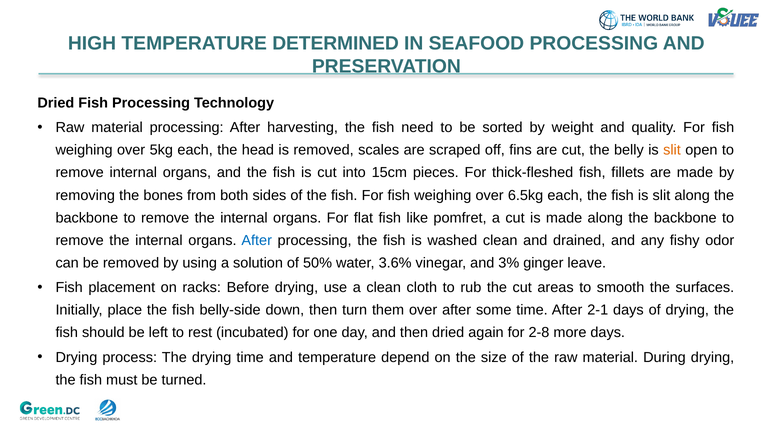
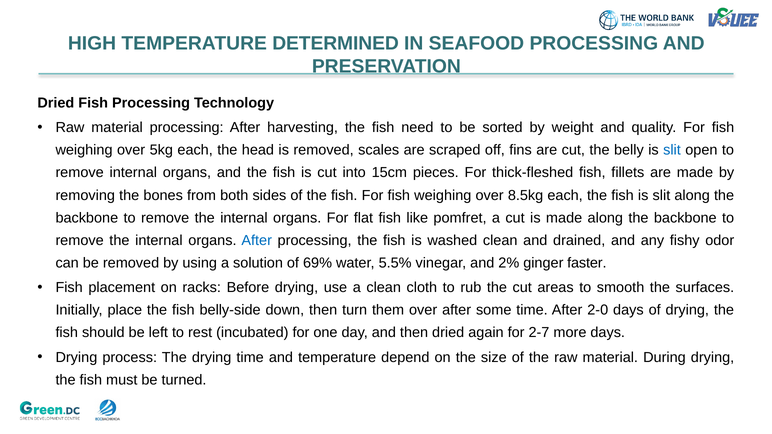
slit at (672, 150) colour: orange -> blue
6.5kg: 6.5kg -> 8.5kg
50%: 50% -> 69%
3.6%: 3.6% -> 5.5%
3%: 3% -> 2%
leave: leave -> faster
2-1: 2-1 -> 2-0
2-8: 2-8 -> 2-7
